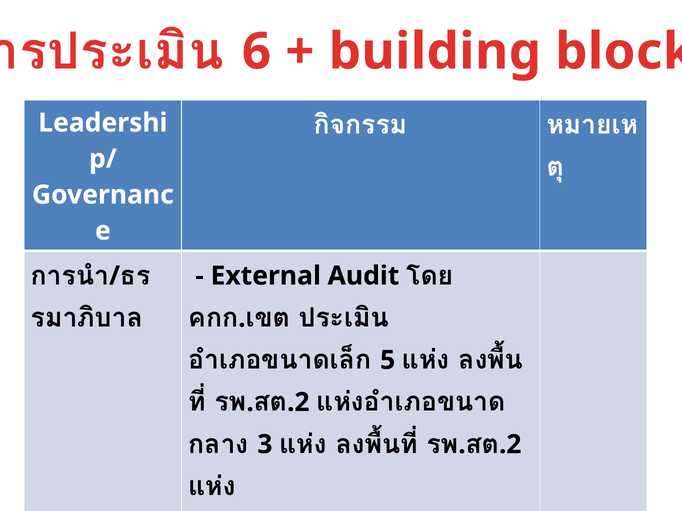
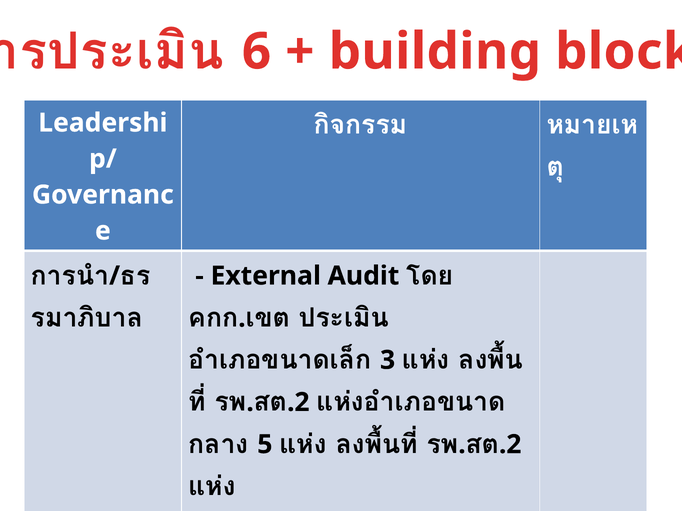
5: 5 -> 3
3: 3 -> 5
